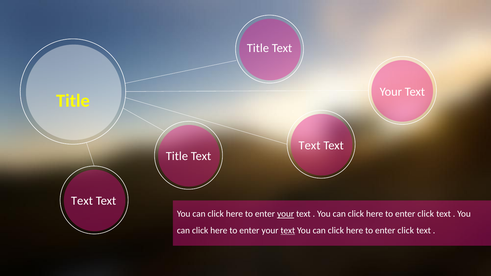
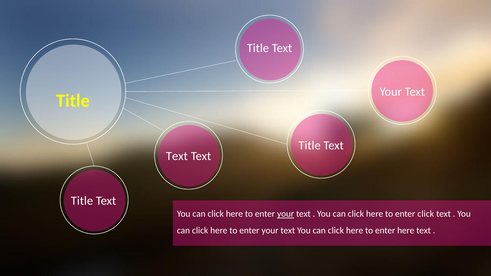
Text at (310, 145): Text -> Title
Title at (177, 156): Title -> Text
Text at (82, 201): Text -> Title
text at (288, 231) underline: present -> none
click at (406, 231): click -> here
